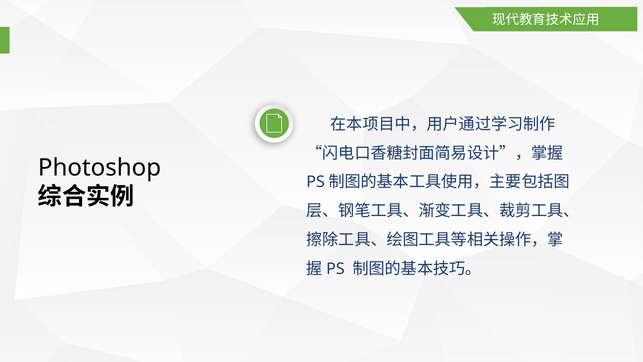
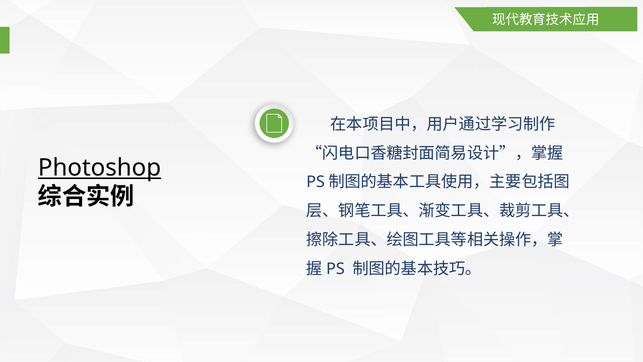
Photoshop underline: none -> present
